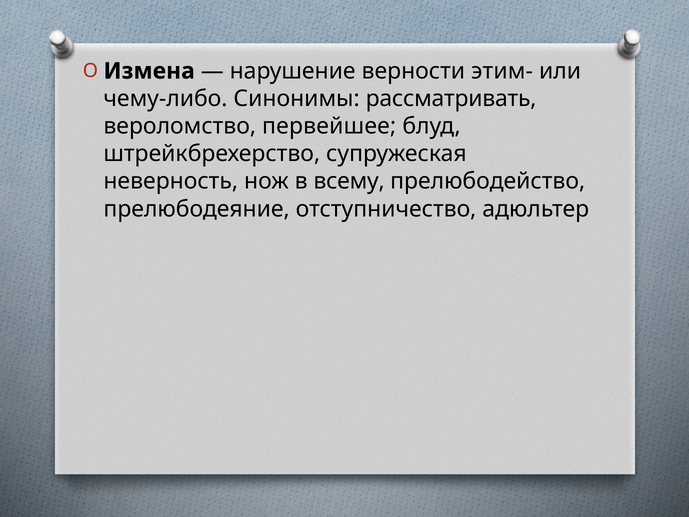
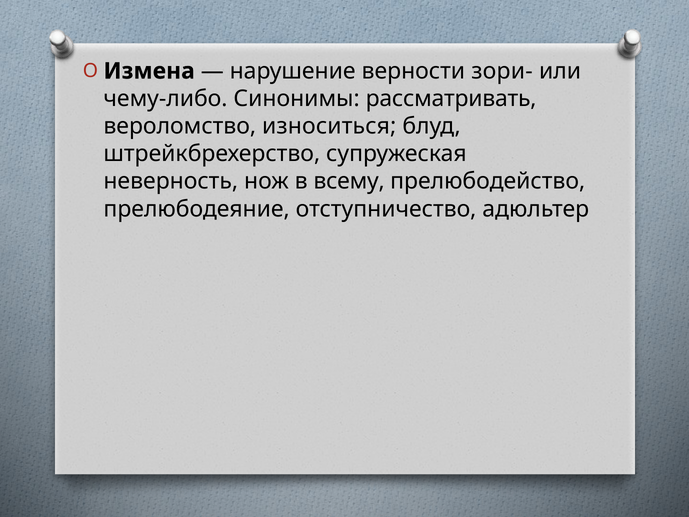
этим-: этим- -> зори-
первейшее: первейшее -> износиться
